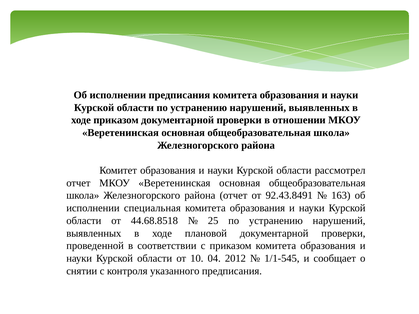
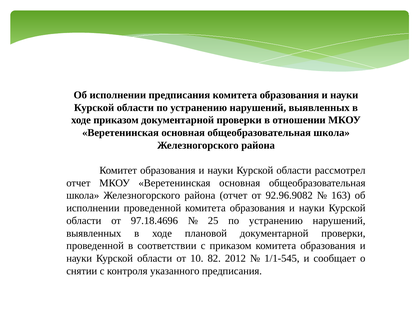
92.43.8491: 92.43.8491 -> 92.96.9082
исполнении специальная: специальная -> проведенной
44.68.8518: 44.68.8518 -> 97.18.4696
04: 04 -> 82
